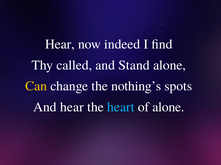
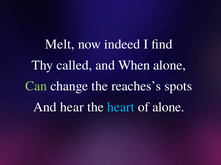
Hear at (60, 44): Hear -> Melt
Stand: Stand -> When
Can colour: yellow -> light green
nothing’s: nothing’s -> reaches’s
